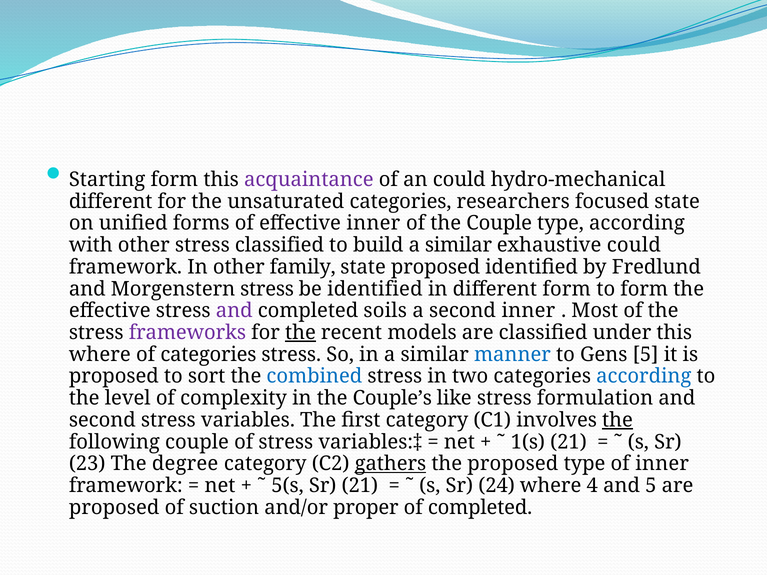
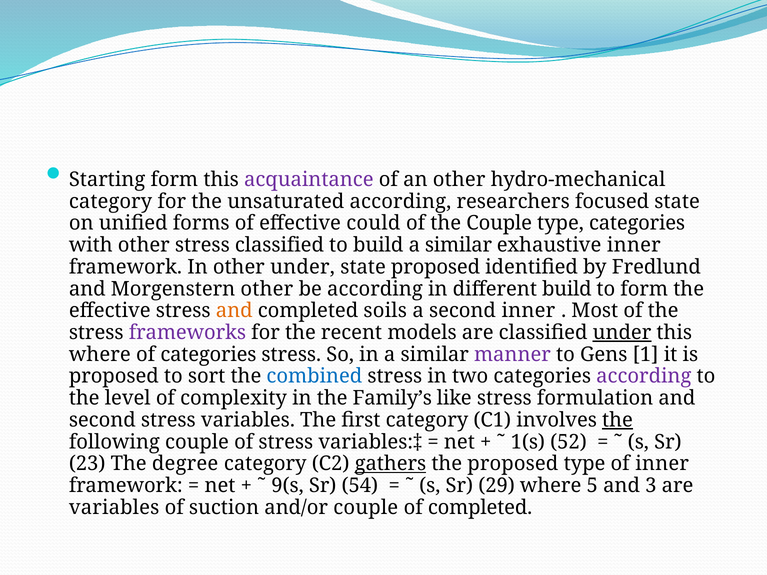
an could: could -> other
different at (111, 202): different -> category
unsaturated categories: categories -> according
effective inner: inner -> could
type according: according -> categories
exhaustive could: could -> inner
other family: family -> under
Morgenstern stress: stress -> other
be identified: identified -> according
different form: form -> build
and at (234, 311) colour: purple -> orange
the at (300, 333) underline: present -> none
under at (622, 333) underline: none -> present
manner colour: blue -> purple
Gens 5: 5 -> 1
according at (644, 376) colour: blue -> purple
Couple’s: Couple’s -> Family’s
1(s 21: 21 -> 52
5(s: 5(s -> 9(s
Sr 21: 21 -> 54
24: 24 -> 29
4: 4 -> 5
and 5: 5 -> 3
proposed at (114, 508): proposed -> variables
and/or proper: proper -> couple
